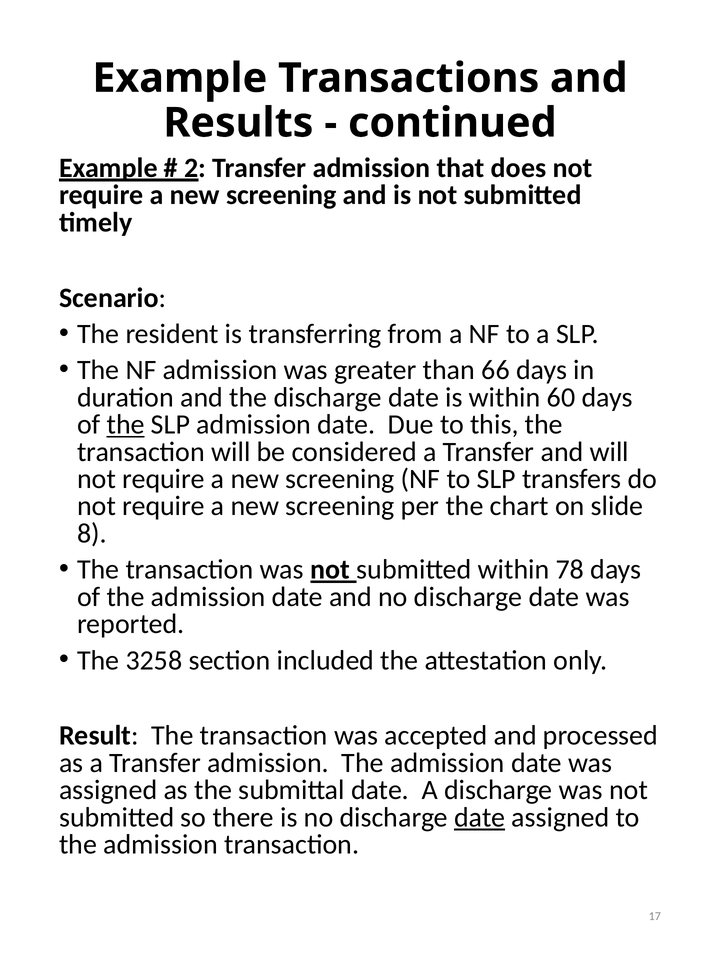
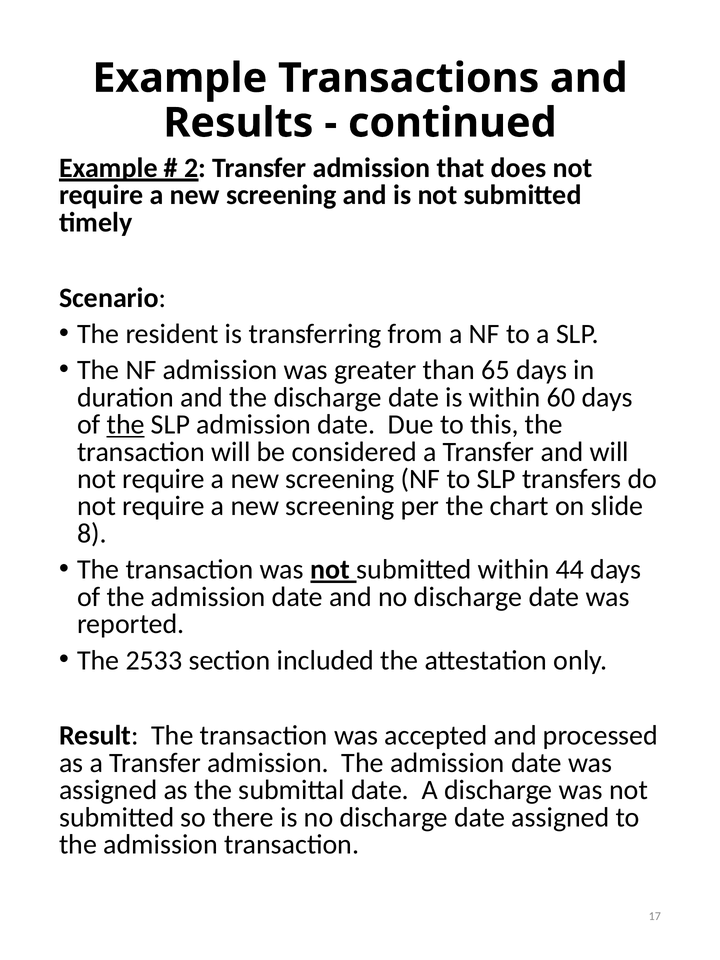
66: 66 -> 65
78: 78 -> 44
3258: 3258 -> 2533
date at (480, 817) underline: present -> none
